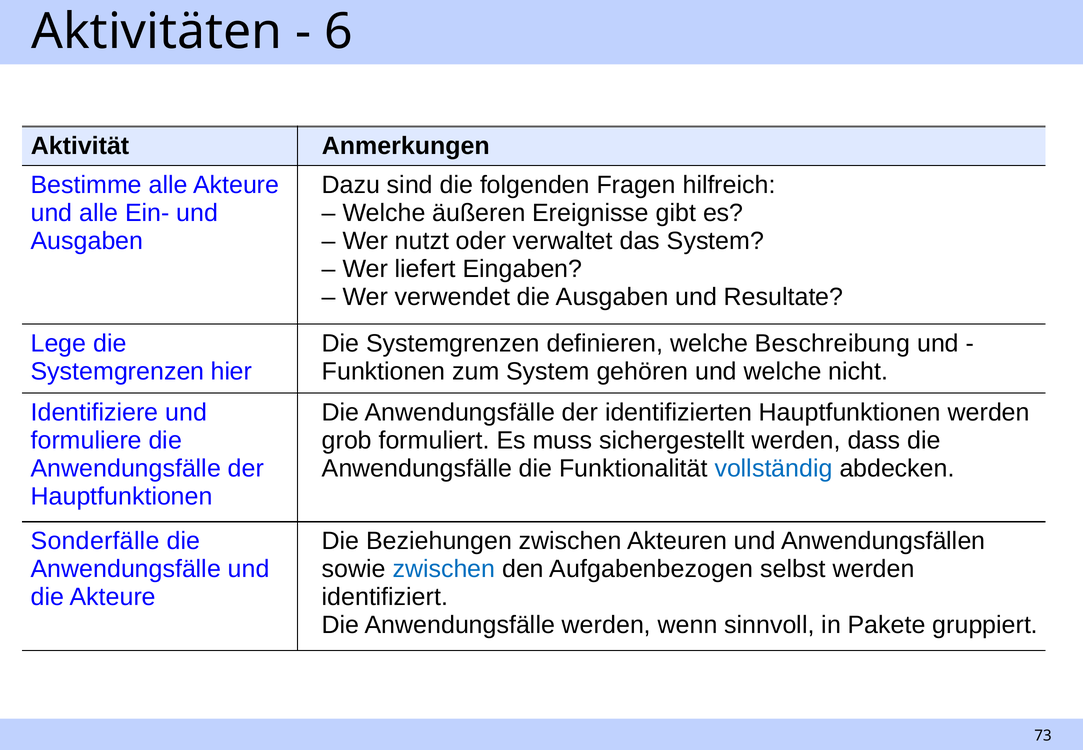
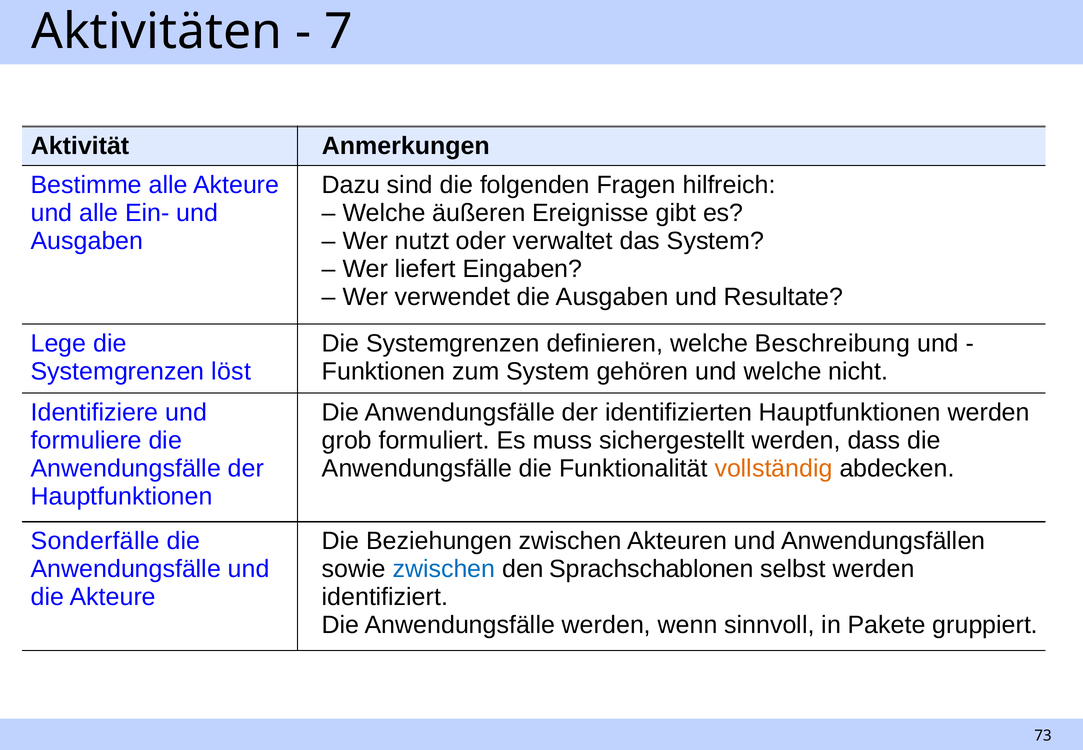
6: 6 -> 7
hier: hier -> löst
vollständig colour: blue -> orange
Aufgabenbezogen: Aufgabenbezogen -> Sprachschablonen
